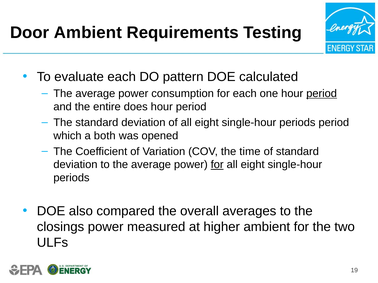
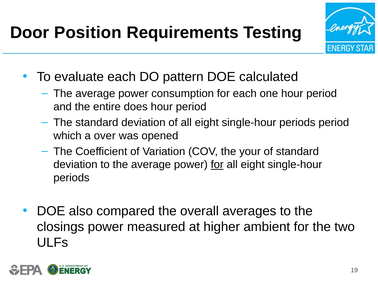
Door Ambient: Ambient -> Position
period at (322, 94) underline: present -> none
both: both -> over
time: time -> your
